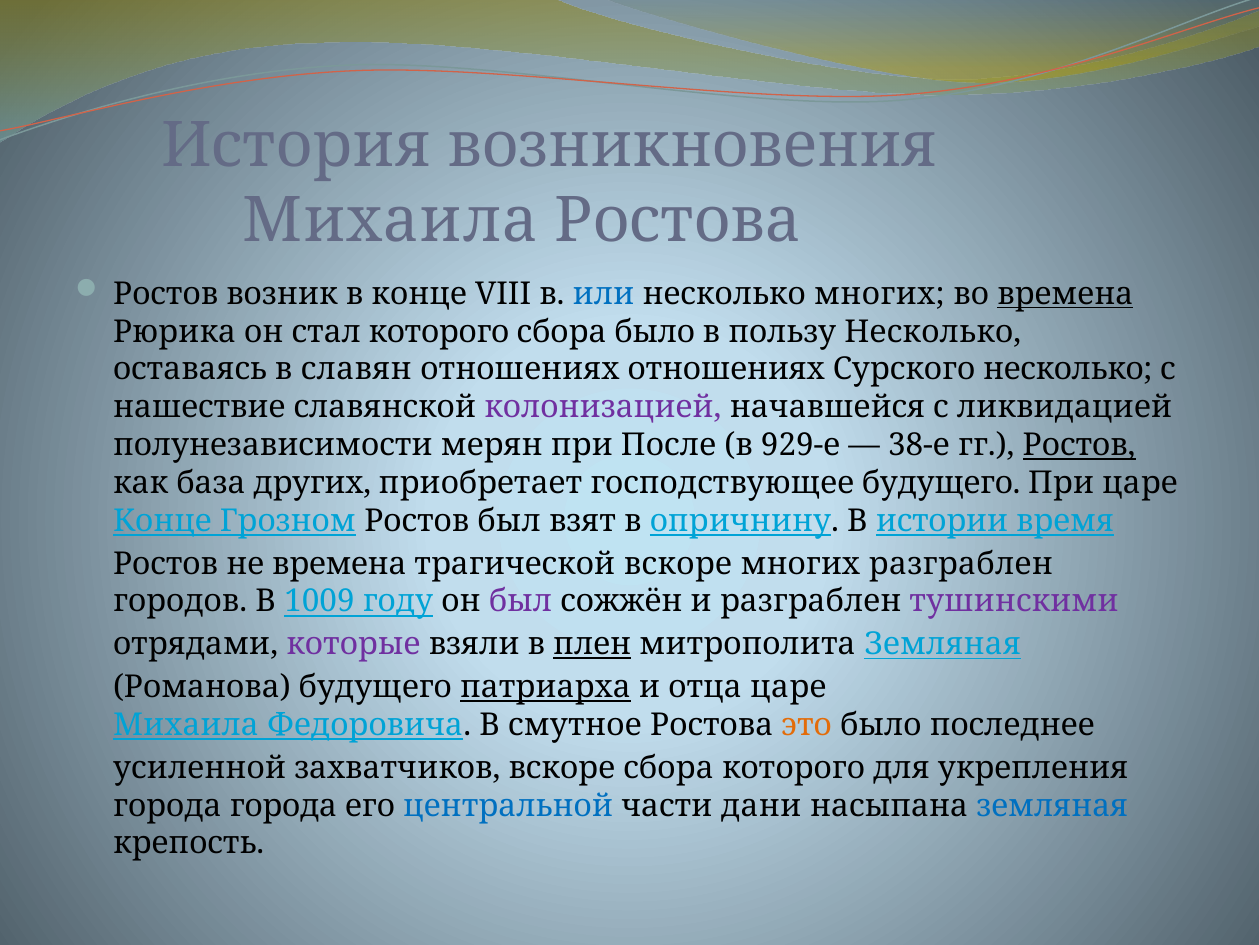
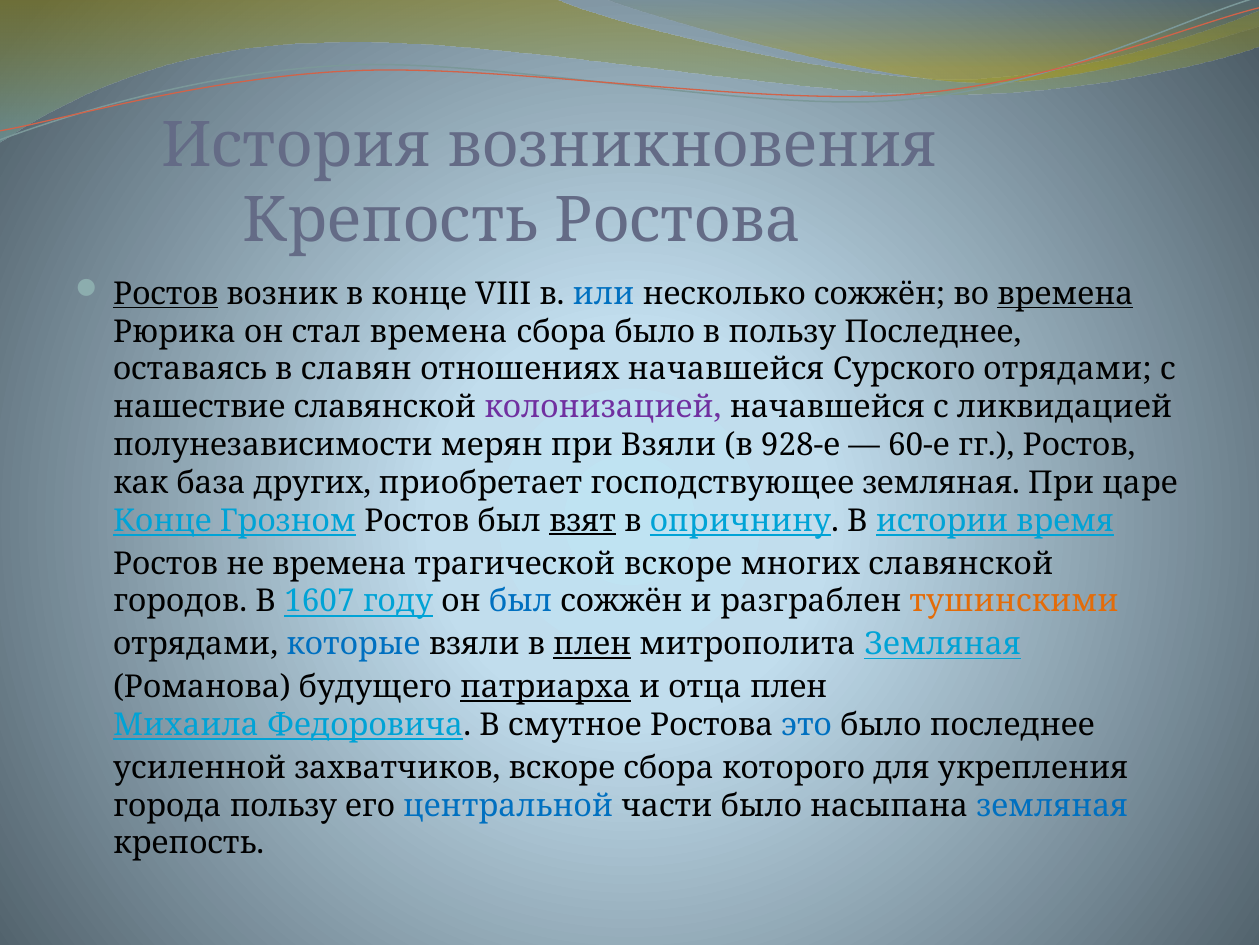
Михаила at (390, 221): Михаила -> Крепость
Ростов at (166, 294) underline: none -> present
несколько многих: многих -> сожжён
стал которого: которого -> времена
пользу Несколько: Несколько -> Последнее
отношениях отношениях: отношениях -> начавшейся
Сурского несколько: несколько -> отрядами
при После: После -> Взяли
929-е: 929-е -> 928-е
38-е: 38-е -> 60-е
Ростов at (1079, 445) underline: present -> none
господствующее будущего: будущего -> земляная
взят underline: none -> present
многих разграблен: разграблен -> славянской
1009: 1009 -> 1607
был at (521, 601) colour: purple -> blue
тушинскими colour: purple -> orange
которые colour: purple -> blue
отца царе: царе -> плен
это colour: orange -> blue
города города: города -> пользу
части дани: дани -> было
